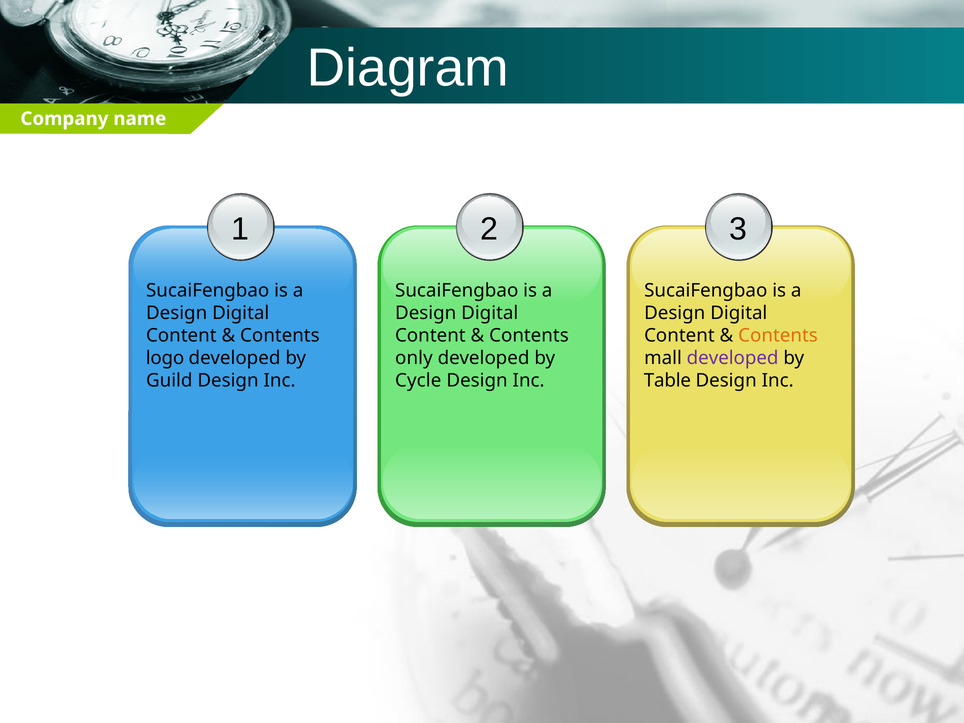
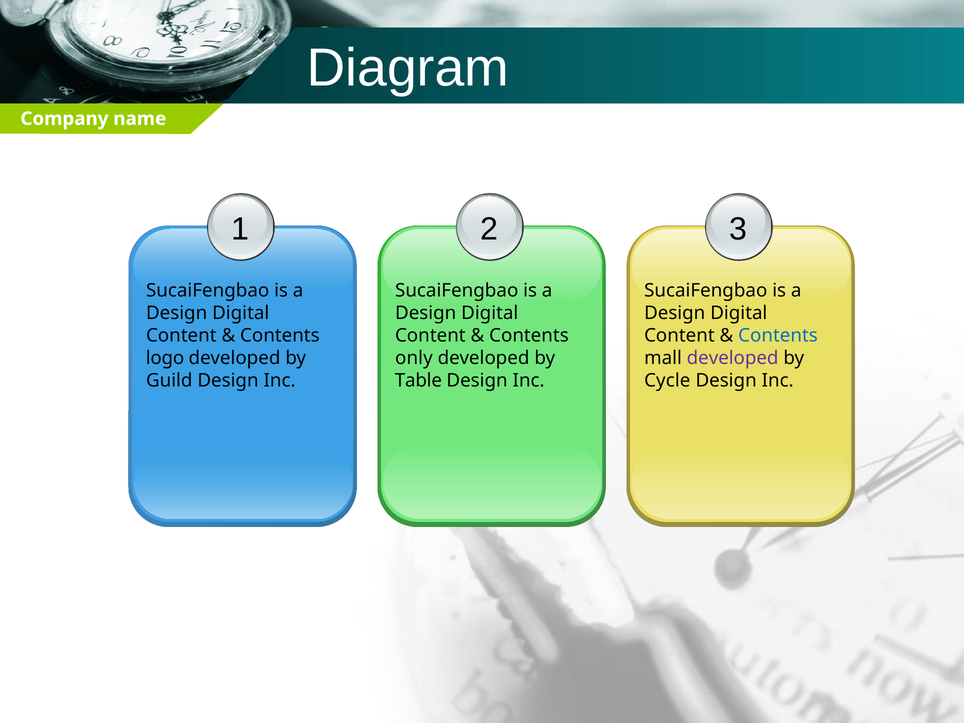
Contents at (778, 336) colour: orange -> blue
Cycle: Cycle -> Table
Table: Table -> Cycle
